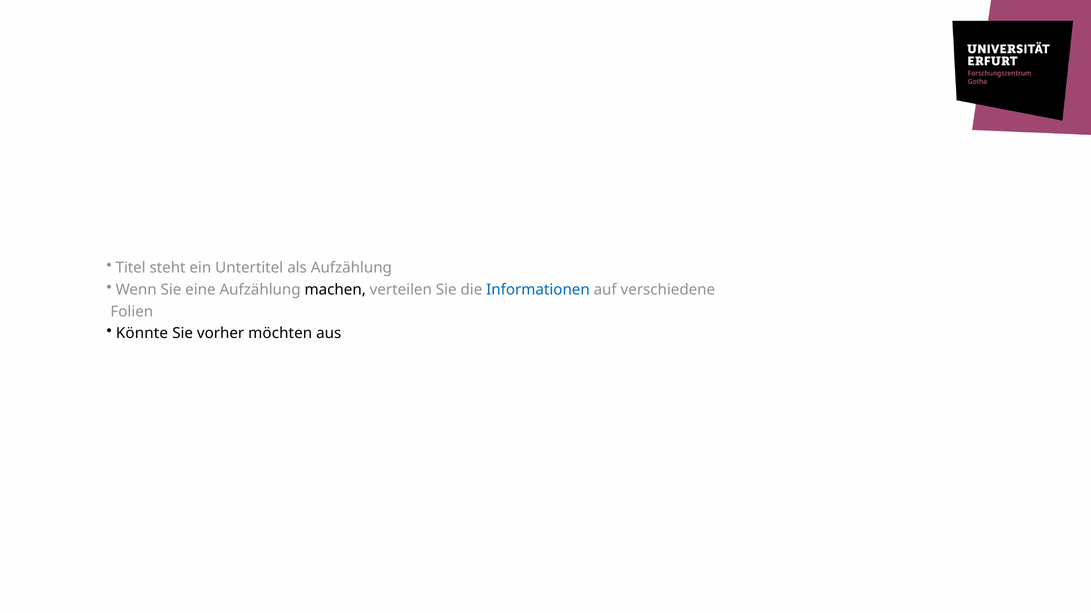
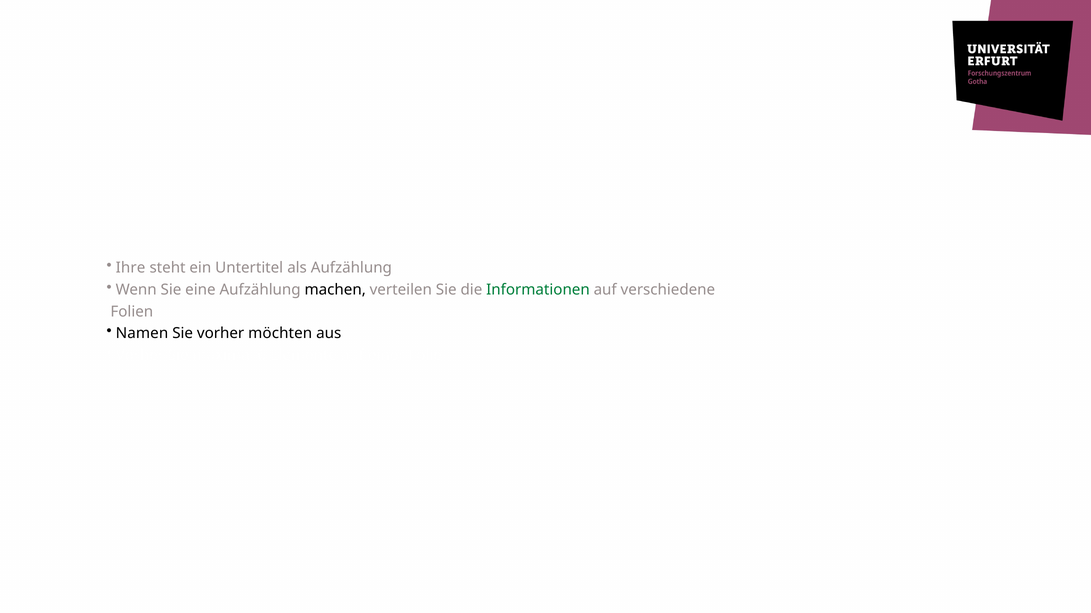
Titel: Titel -> Ihre
Informationen colour: blue -> green
Könnte: Könnte -> Namen
